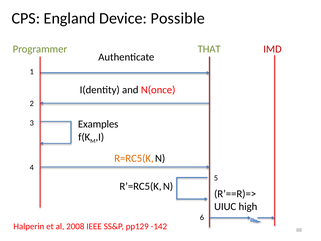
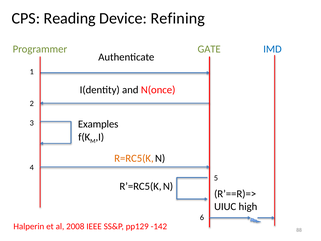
England: England -> Reading
Possible: Possible -> Refining
THAT: THAT -> GATE
IMD colour: red -> blue
